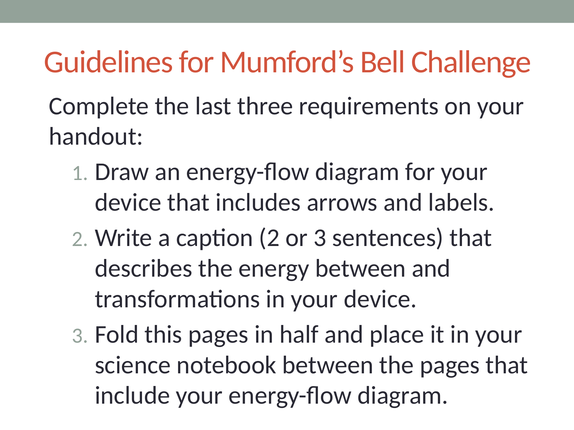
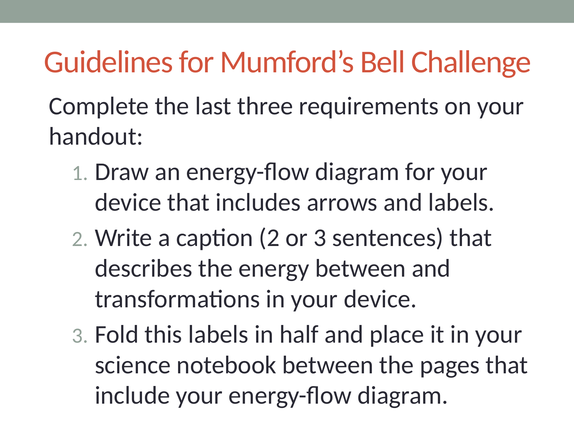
this pages: pages -> labels
